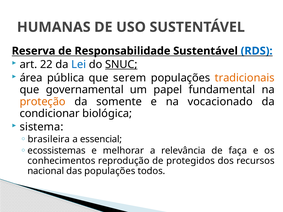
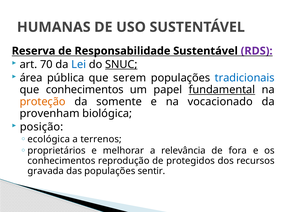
RDS colour: blue -> purple
22: 22 -> 70
tradicionais colour: orange -> blue
que governamental: governamental -> conhecimentos
fundamental underline: none -> present
condicionar: condicionar -> provenham
sistema: sistema -> posição
brasileira: brasileira -> ecológica
essencial: essencial -> terrenos
ecossistemas: ecossistemas -> proprietários
faça: faça -> fora
nacional: nacional -> gravada
todos: todos -> sentir
